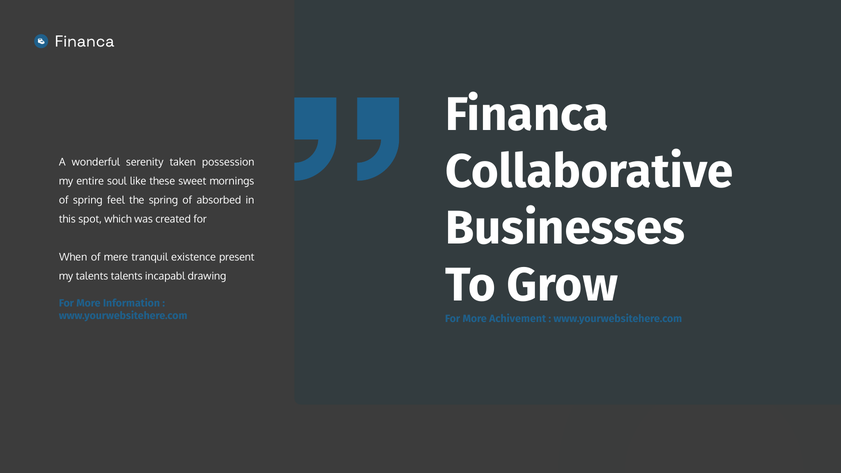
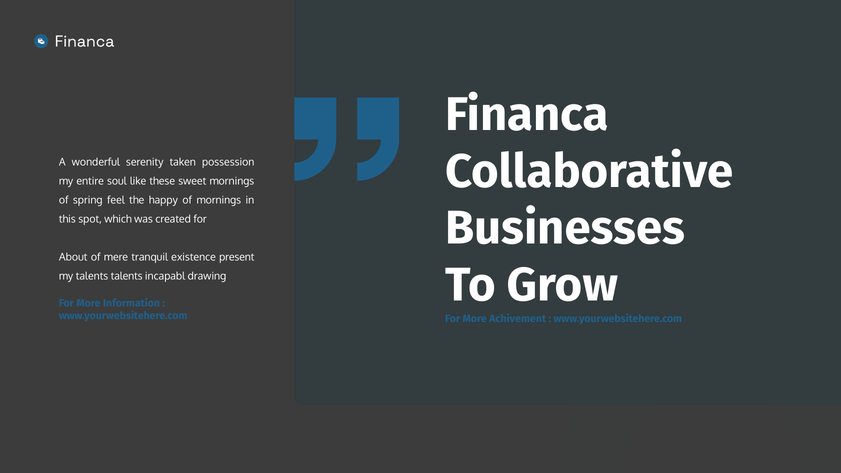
the spring: spring -> happy
of absorbed: absorbed -> mornings
When: When -> About
